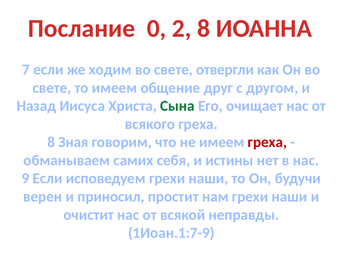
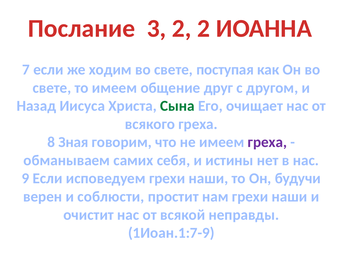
0: 0 -> 3
2 8: 8 -> 2
отвергли: отвергли -> поступая
греха at (267, 142) colour: red -> purple
приносил: приносил -> соблюсти
